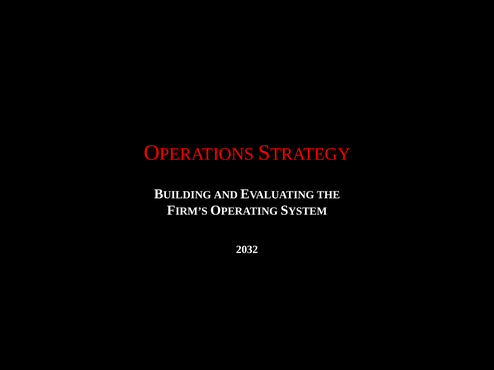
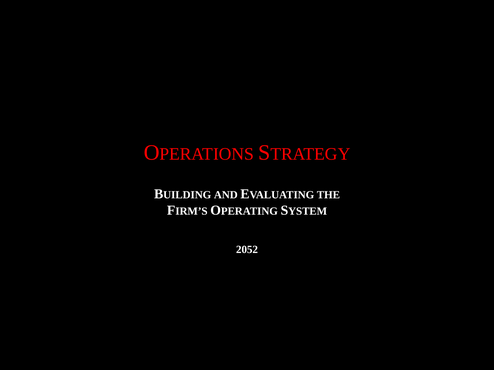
2032: 2032 -> 2052
